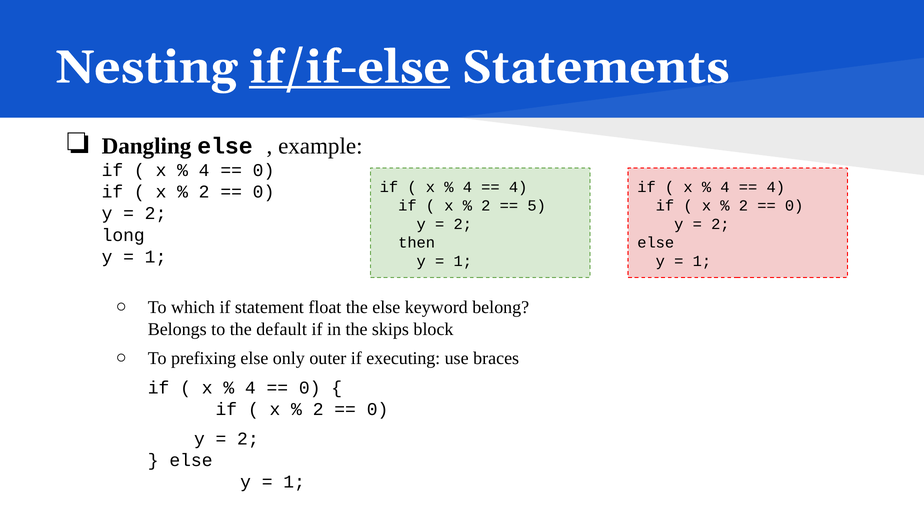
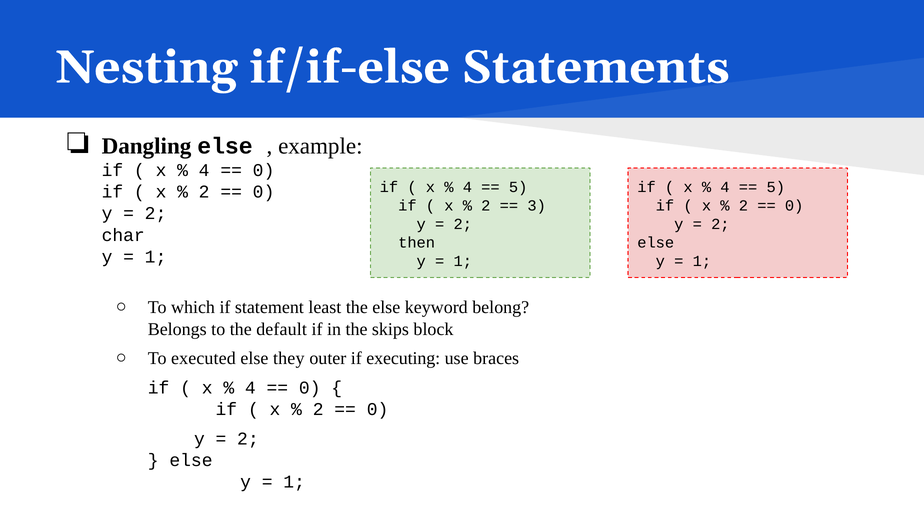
if/if-else underline: present -> none
4 at (518, 187): 4 -> 5
4 at (776, 187): 4 -> 5
5: 5 -> 3
long: long -> char
float: float -> least
prefixing: prefixing -> executed
only: only -> they
